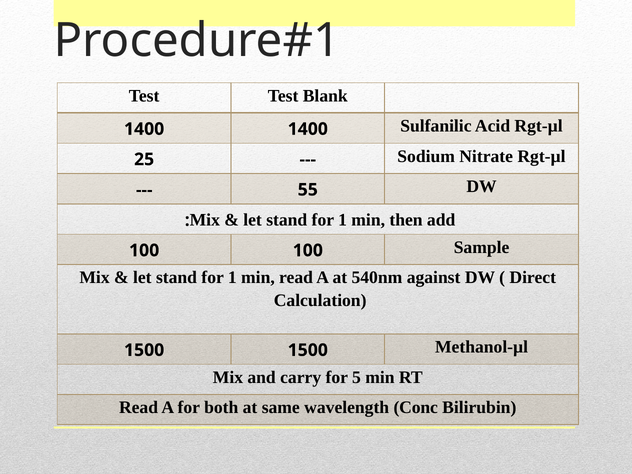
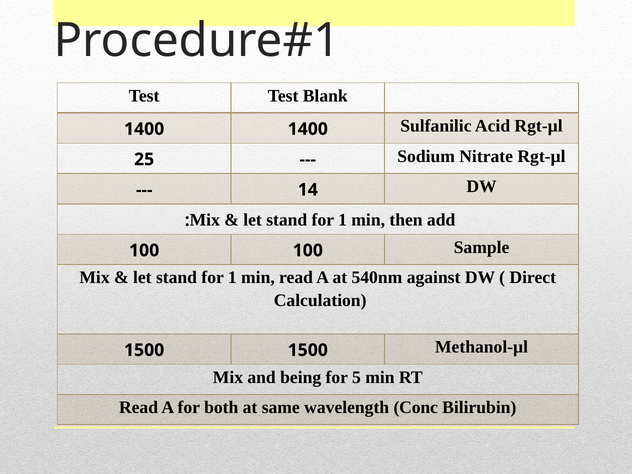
55: 55 -> 14
carry: carry -> being
